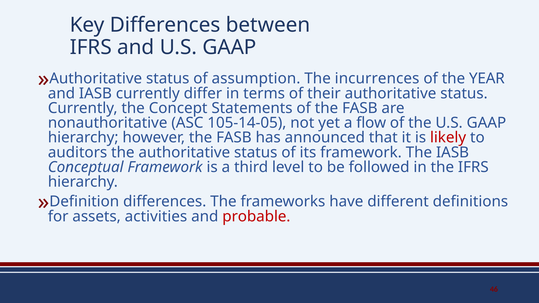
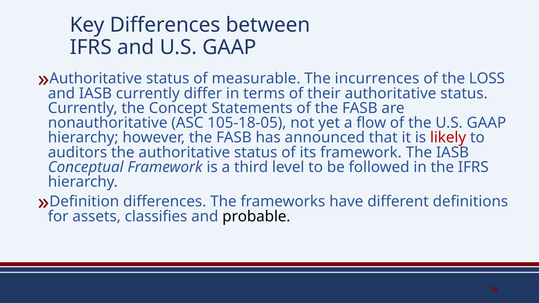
assumption: assumption -> measurable
YEAR: YEAR -> LOSS
105-14-05: 105-14-05 -> 105-18-05
activities: activities -> classifies
probable colour: red -> black
